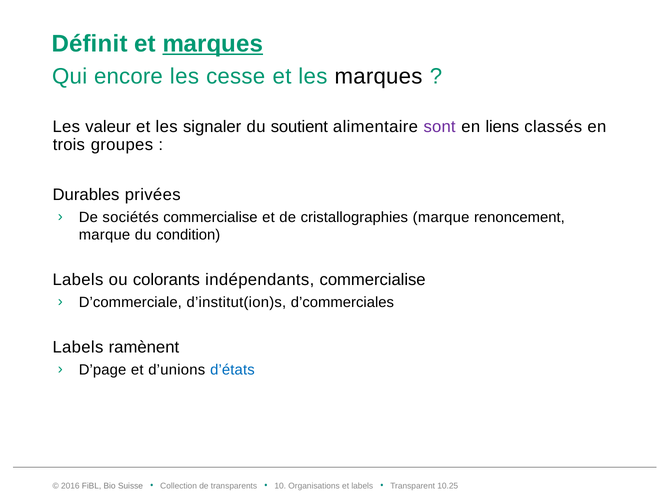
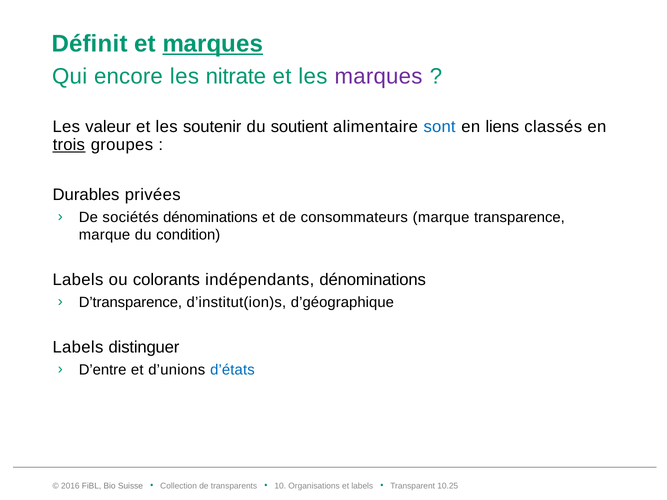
cesse: cesse -> nitrate
marques at (378, 76) colour: black -> purple
signaler: signaler -> soutenir
sont colour: purple -> blue
trois underline: none -> present
sociétés commercialise: commercialise -> dénominations
cristallographies: cristallographies -> consommateurs
renoncement: renoncement -> transparence
indépendants commercialise: commercialise -> dénominations
D’commerciale: D’commerciale -> D’transparence
d’commerciales: d’commerciales -> d’géographique
ramènent: ramènent -> distinguer
D’page: D’page -> D’entre
